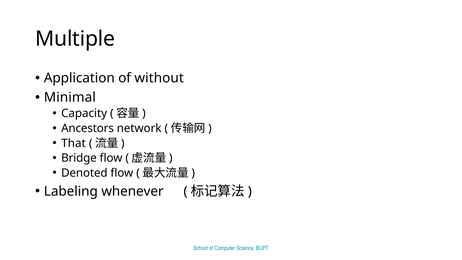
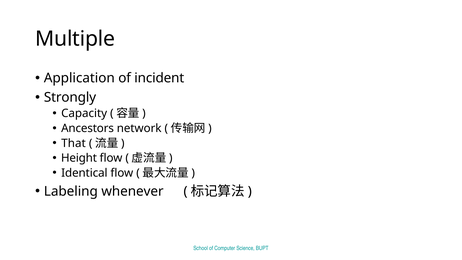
without: without -> incident
Minimal: Minimal -> Strongly
Bridge: Bridge -> Height
Denoted: Denoted -> Identical
